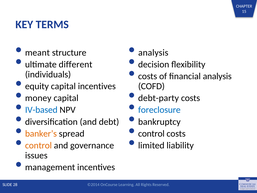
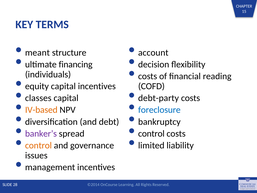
analysis at (153, 52): analysis -> account
different: different -> financing
financial analysis: analysis -> reading
money: money -> classes
IV-based colour: blue -> orange
banker’s colour: orange -> purple
